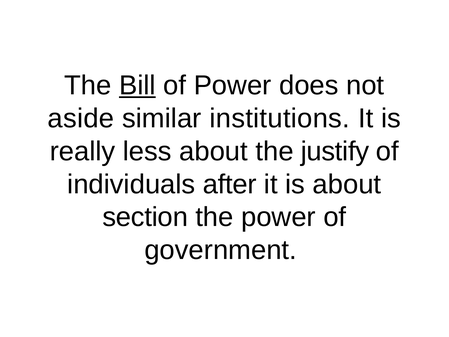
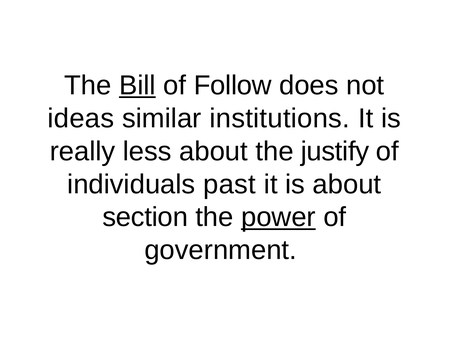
of Power: Power -> Follow
aside: aside -> ideas
after: after -> past
power at (278, 217) underline: none -> present
